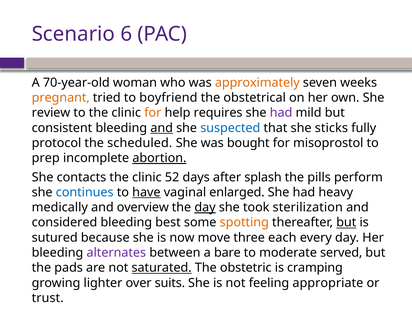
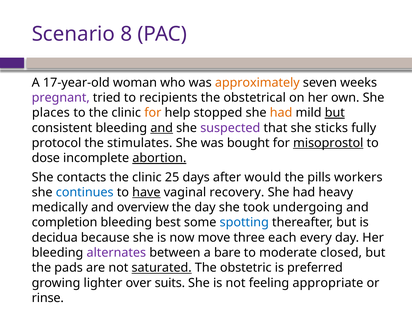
6: 6 -> 8
70-year-old: 70-year-old -> 17-year-old
pregnant colour: orange -> purple
boyfriend: boyfriend -> recipients
review: review -> places
requires: requires -> stopped
had at (281, 113) colour: purple -> orange
but at (335, 113) underline: none -> present
suspected colour: blue -> purple
scheduled: scheduled -> stimulates
misoprostol underline: none -> present
prep: prep -> dose
52: 52 -> 25
splash: splash -> would
perform: perform -> workers
enlarged: enlarged -> recovery
day at (205, 207) underline: present -> none
sterilization: sterilization -> undergoing
considered: considered -> completion
spotting colour: orange -> blue
but at (346, 223) underline: present -> none
sutured: sutured -> decidua
served: served -> closed
cramping: cramping -> preferred
trust: trust -> rinse
